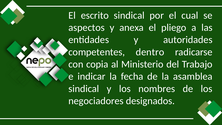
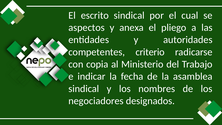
dentro: dentro -> criterio
